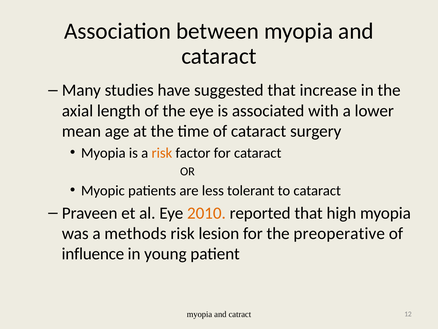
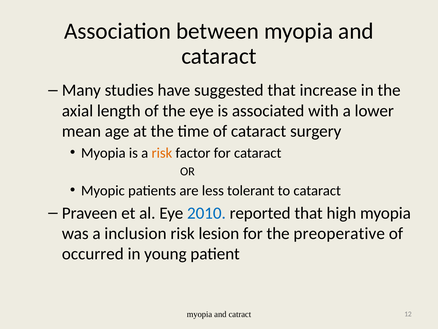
2010 colour: orange -> blue
methods: methods -> inclusion
influence: influence -> occurred
